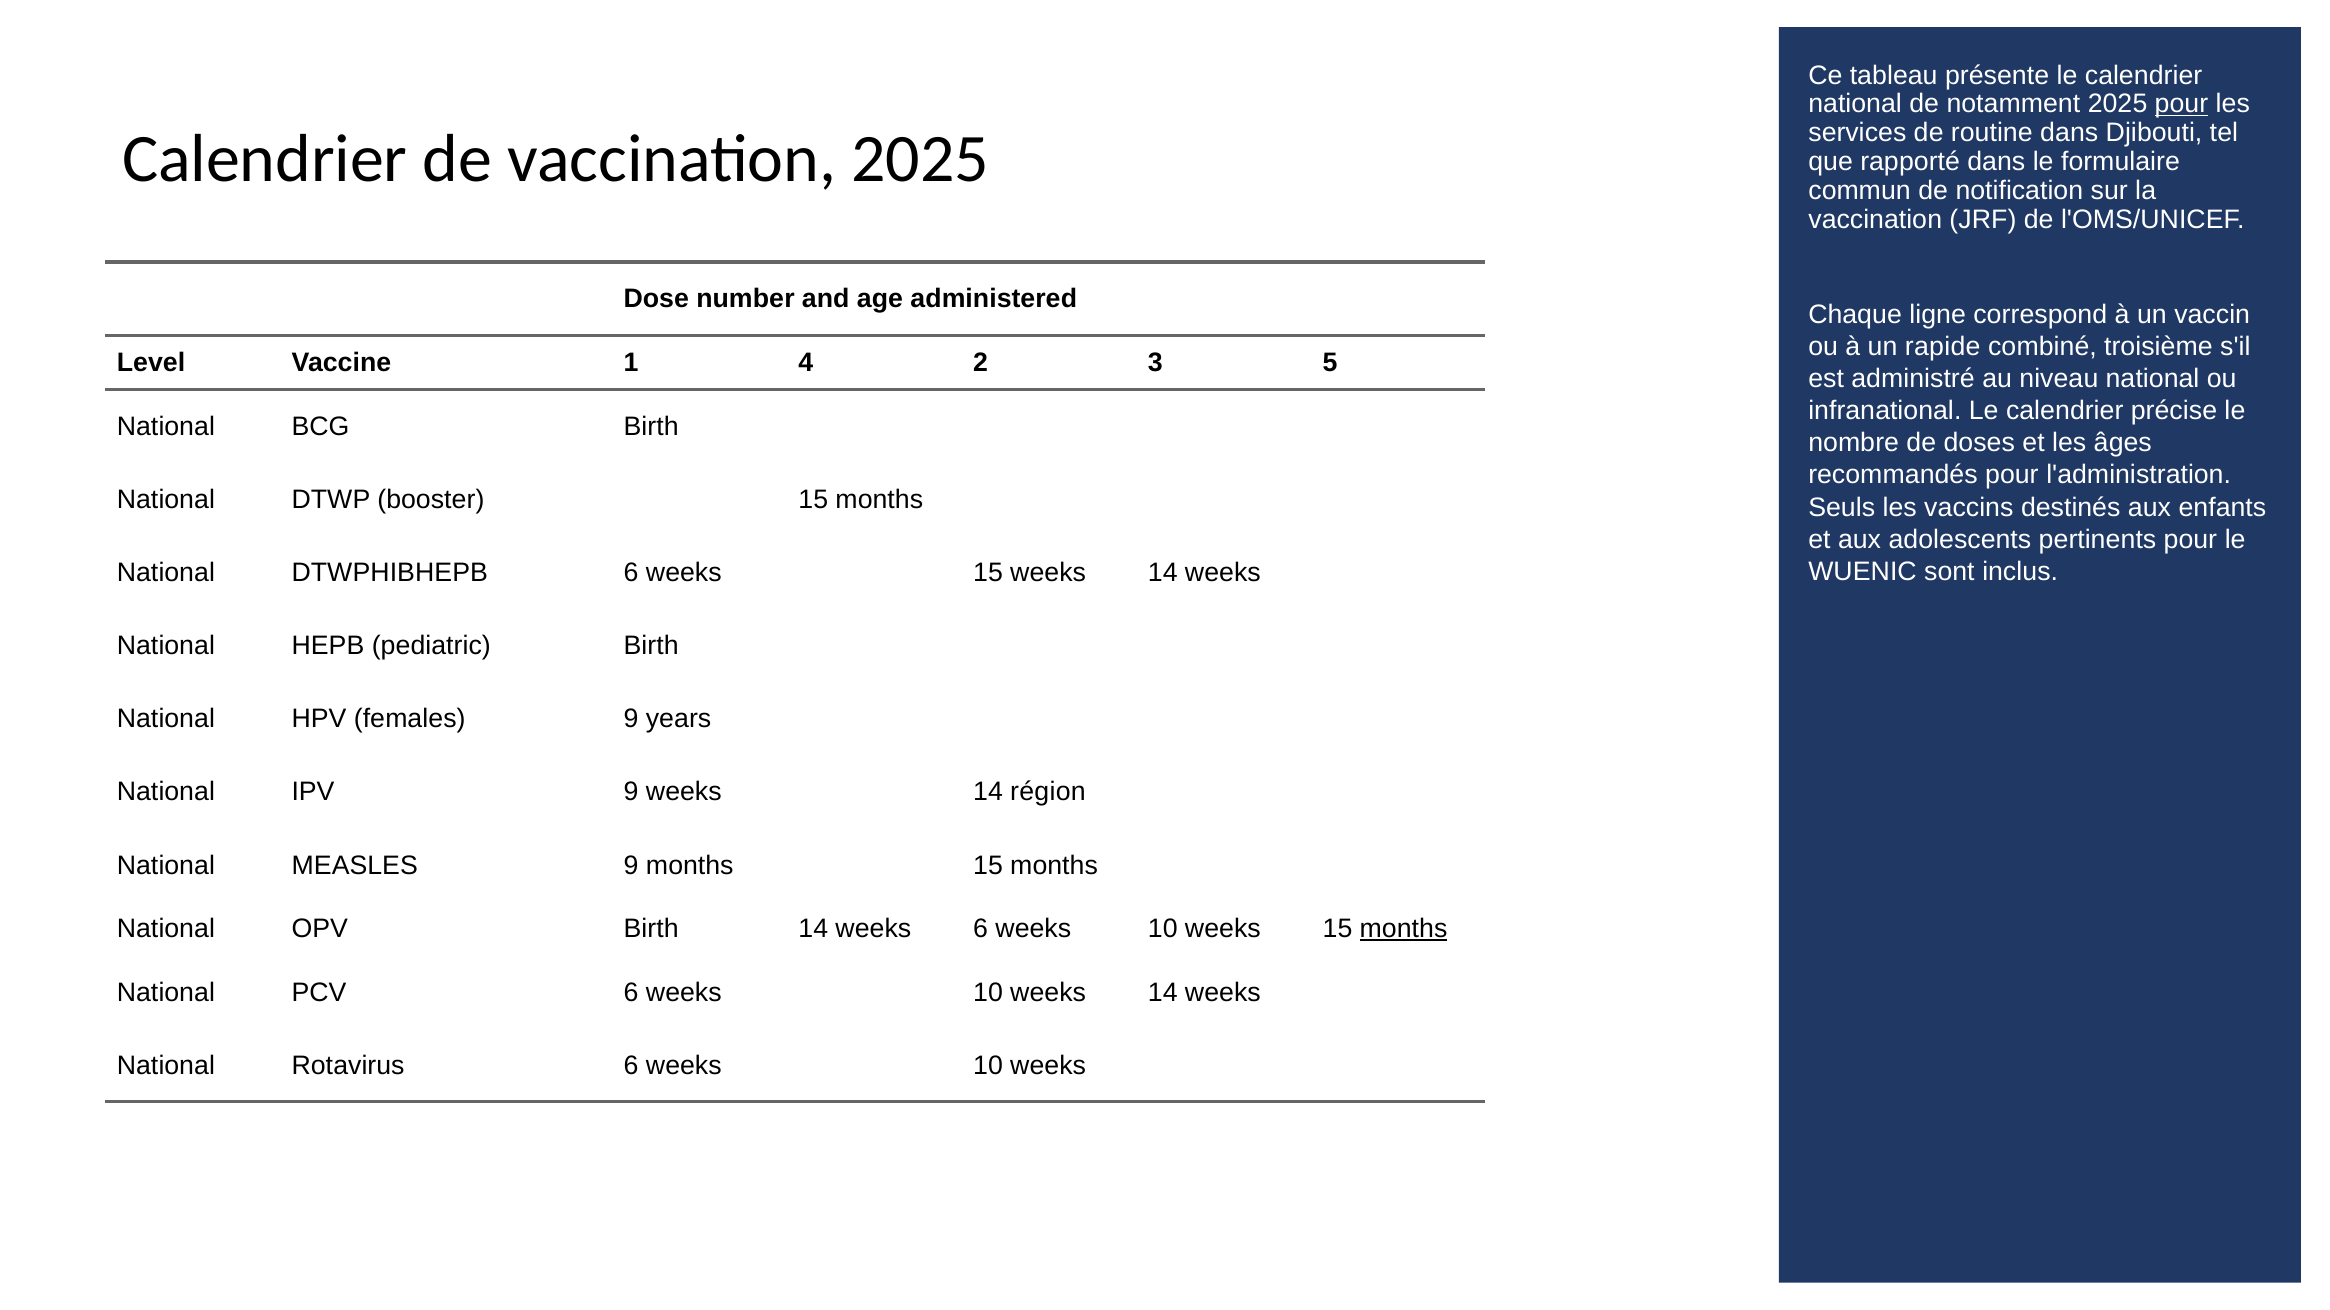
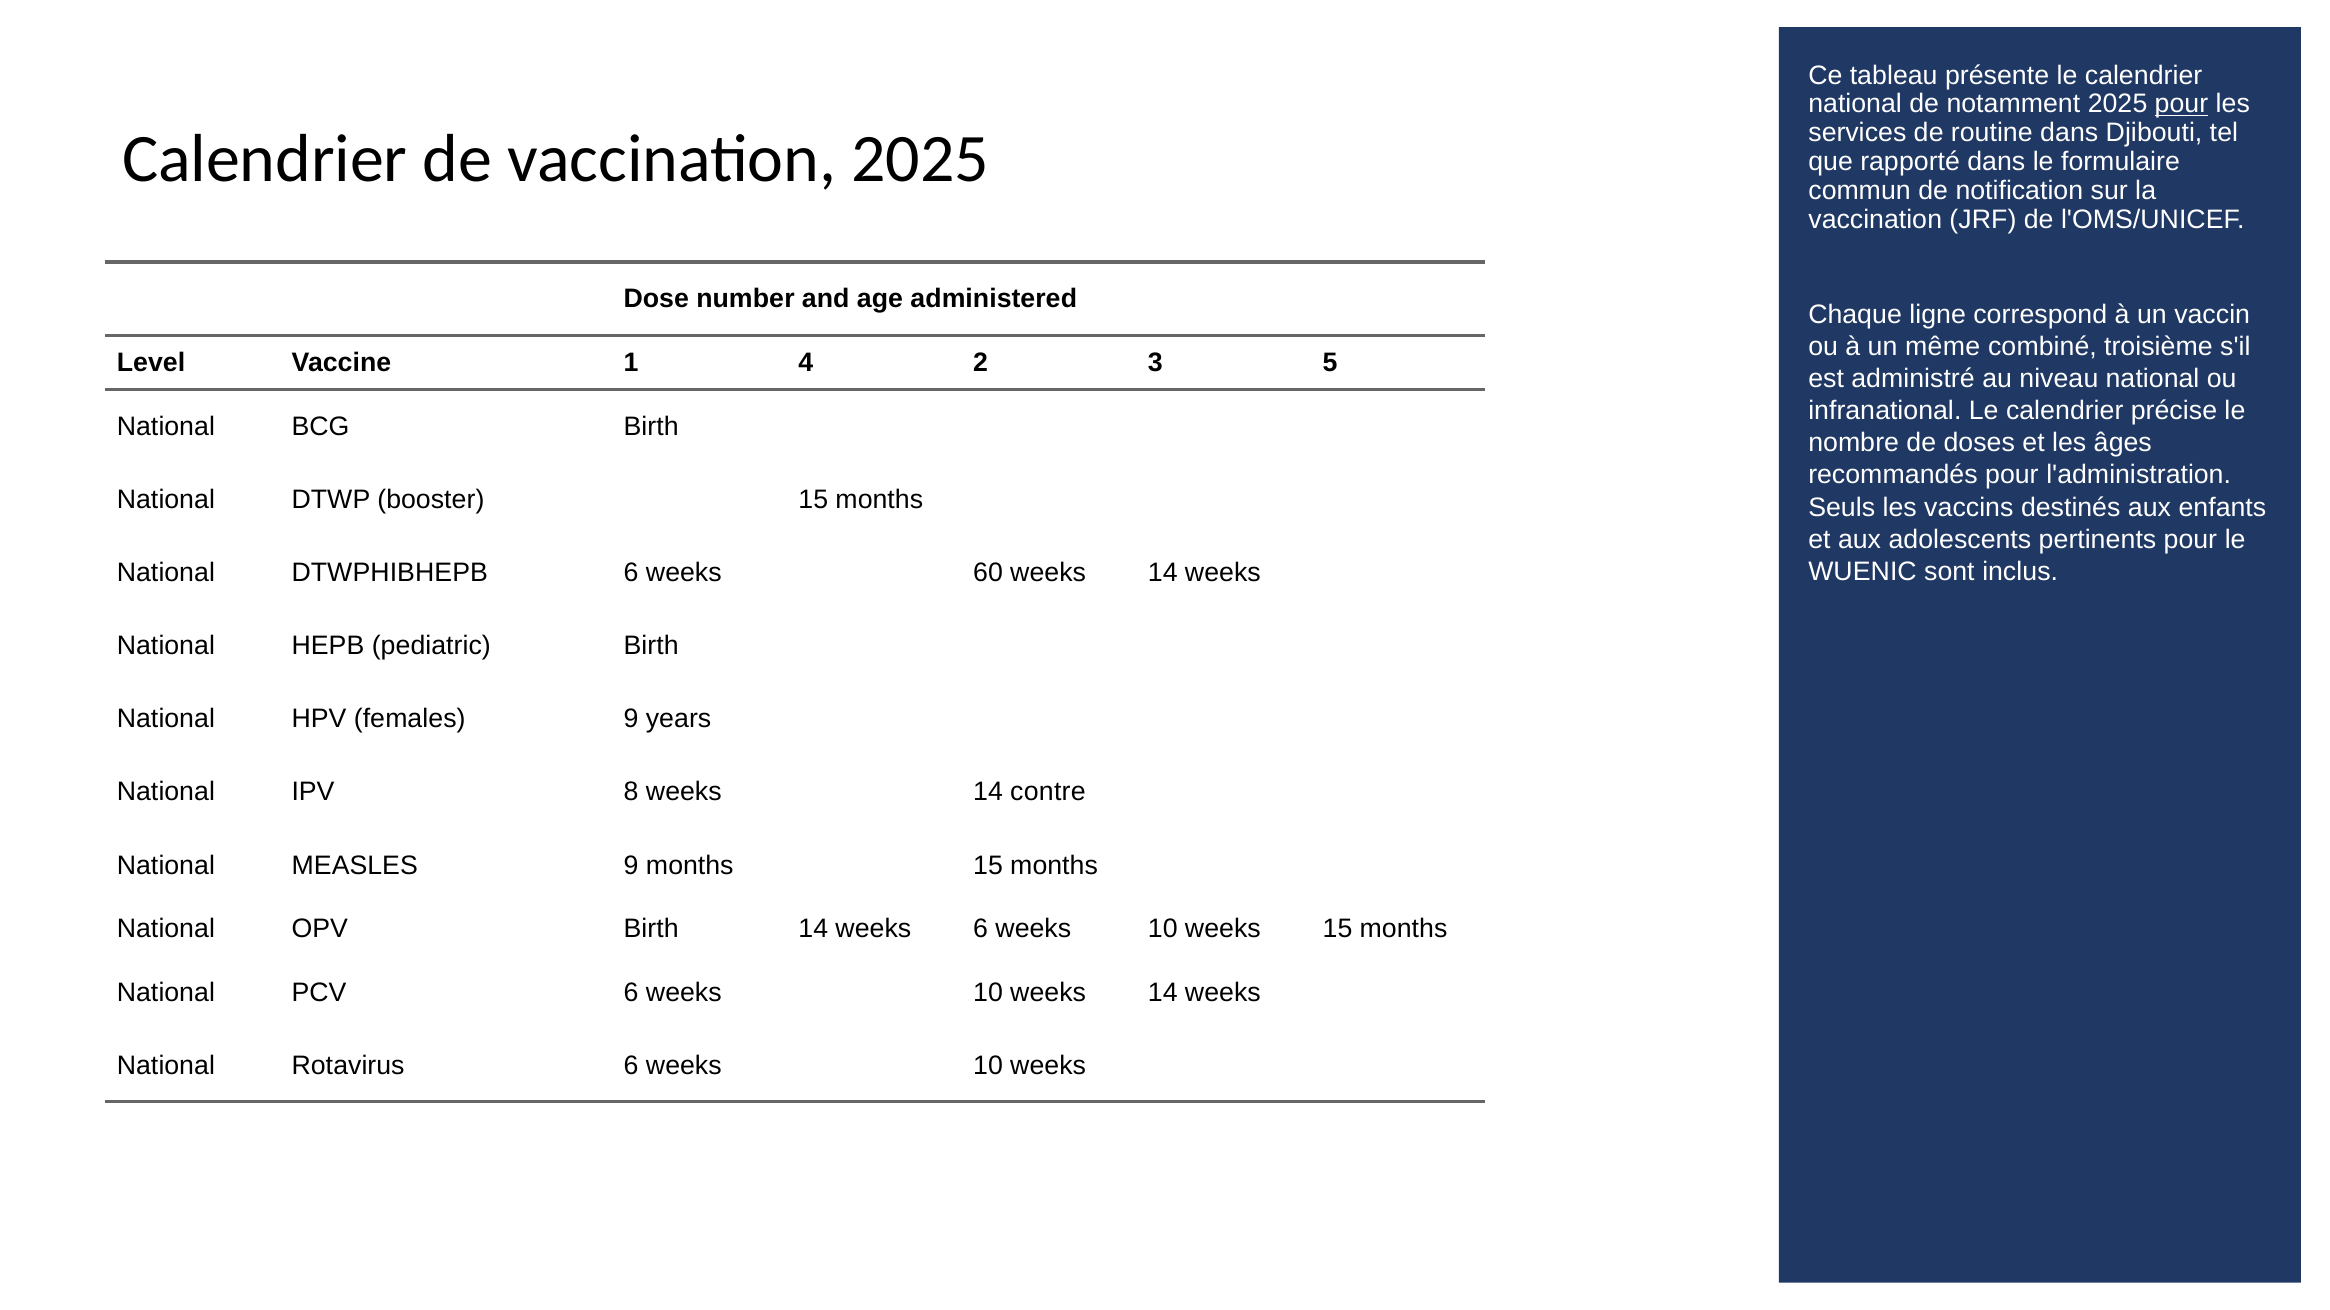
rapide: rapide -> même
6 weeks 15: 15 -> 60
IPV 9: 9 -> 8
région: région -> contre
months at (1404, 929) underline: present -> none
